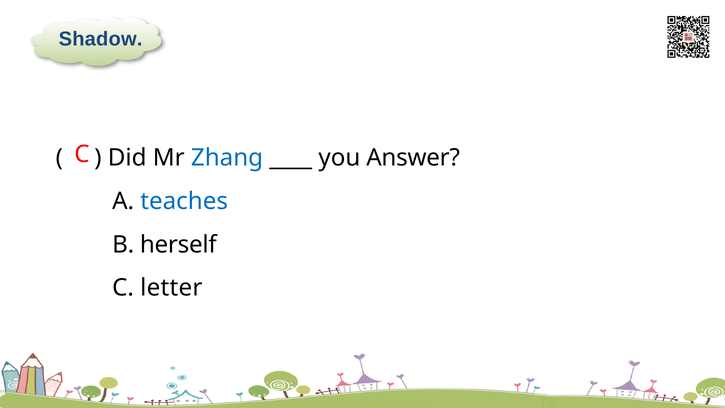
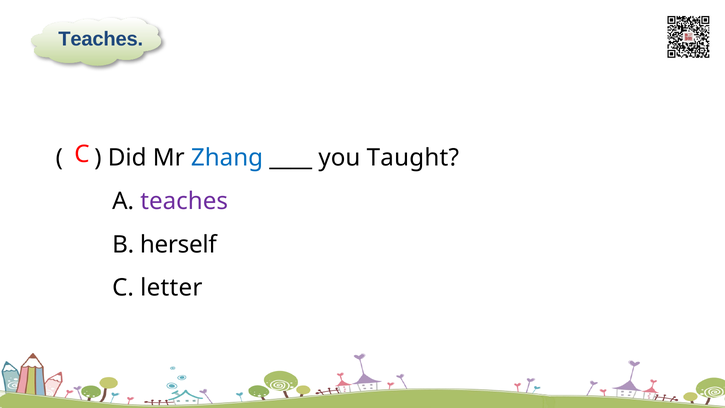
Shadow at (101, 39): Shadow -> Teaches
Answer: Answer -> Taught
teaches at (184, 201) colour: blue -> purple
